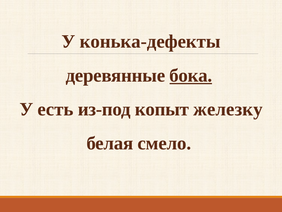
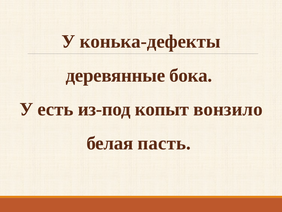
бока underline: present -> none
железку: железку -> вонзило
смело: смело -> пасть
